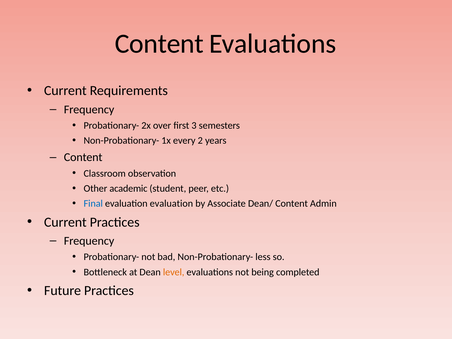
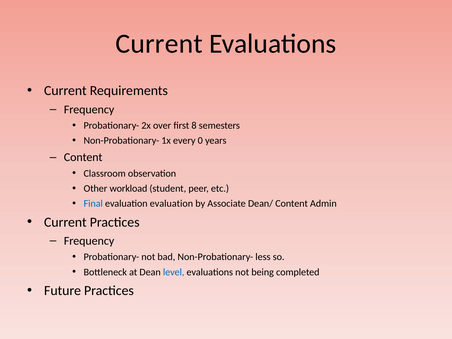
Content at (159, 44): Content -> Current
3: 3 -> 8
2: 2 -> 0
academic: academic -> workload
level colour: orange -> blue
